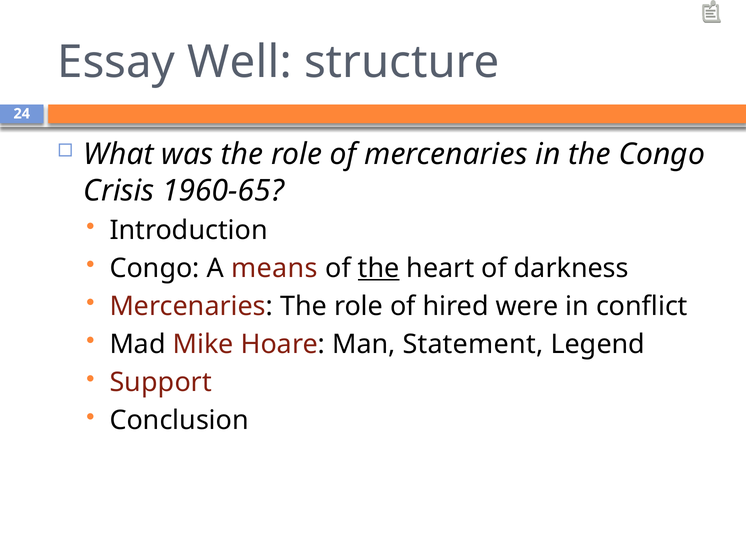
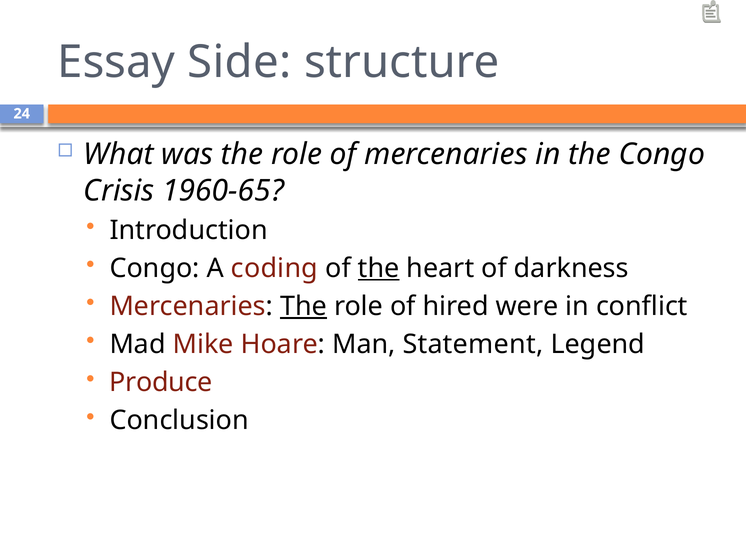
Well: Well -> Side
means: means -> coding
The at (304, 306) underline: none -> present
Support: Support -> Produce
